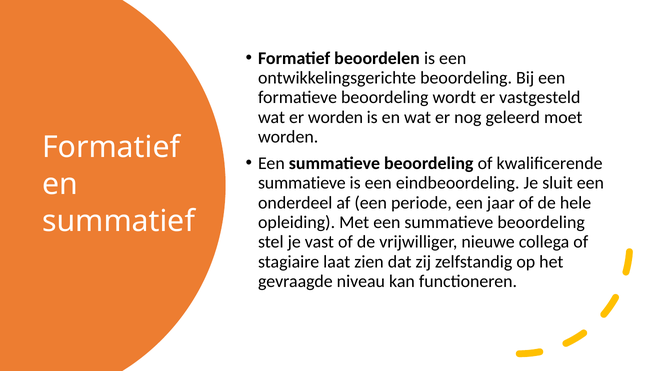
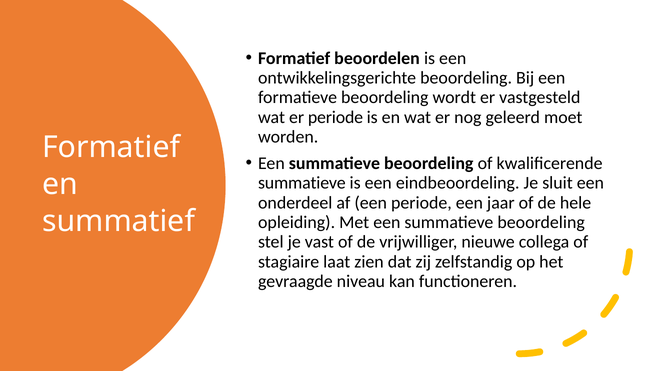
er worden: worden -> periode
